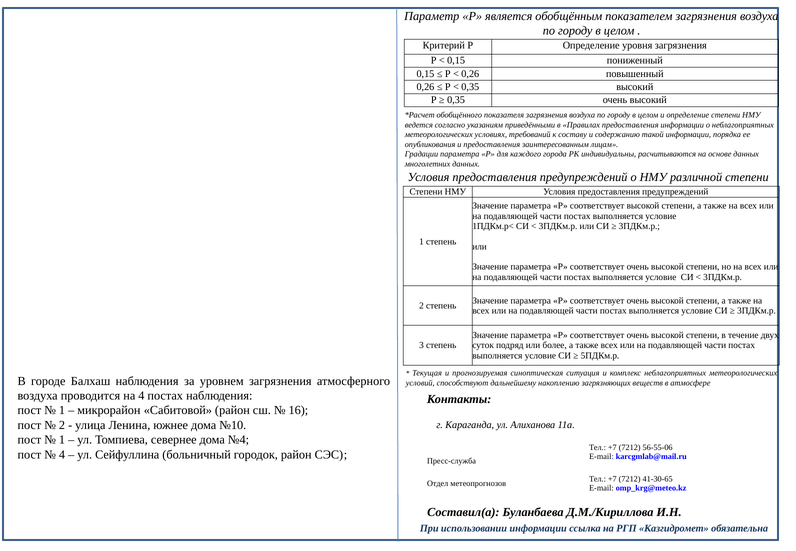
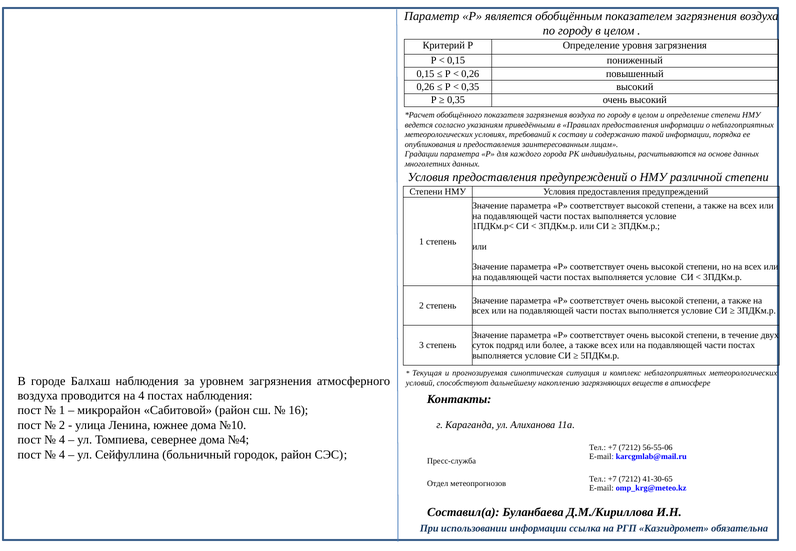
1 at (62, 440): 1 -> 4
